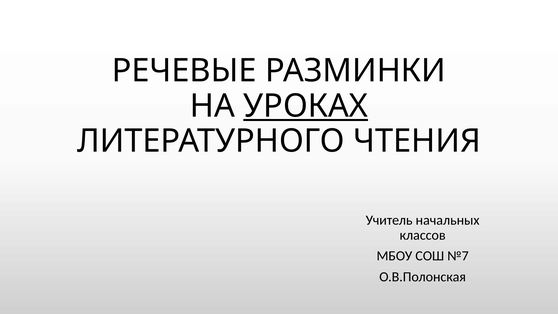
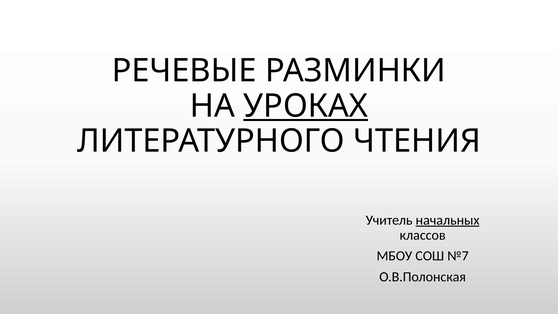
начальных underline: none -> present
